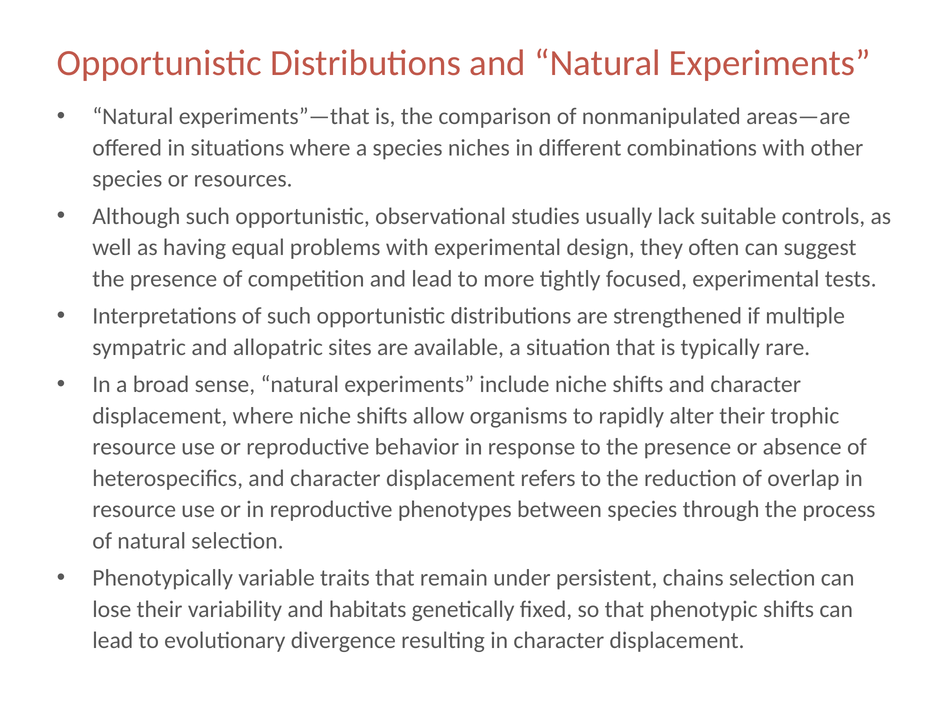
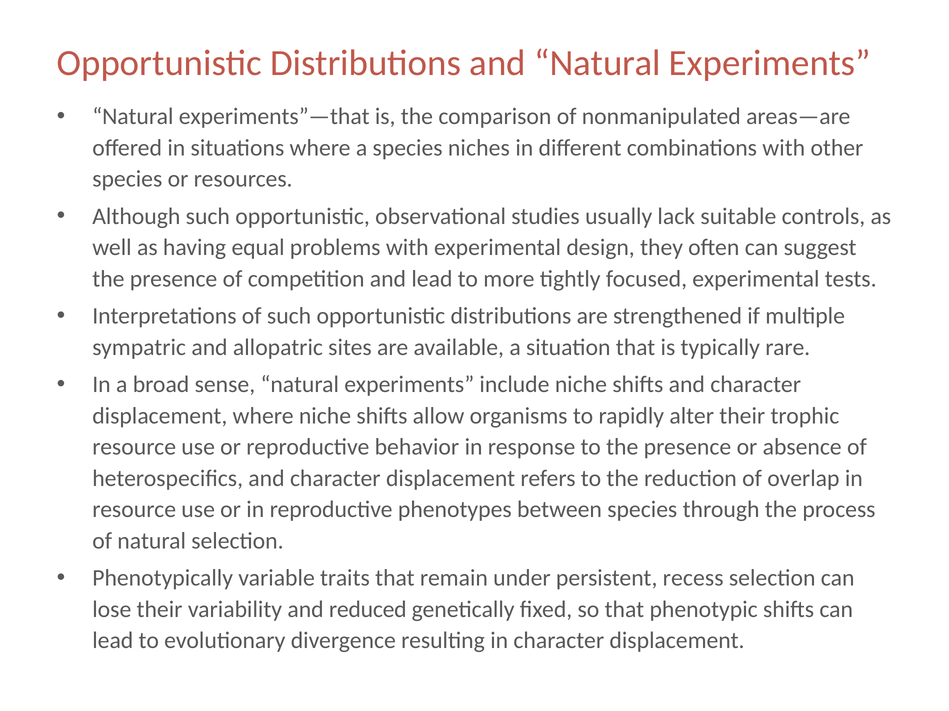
chains: chains -> recess
habitats: habitats -> reduced
